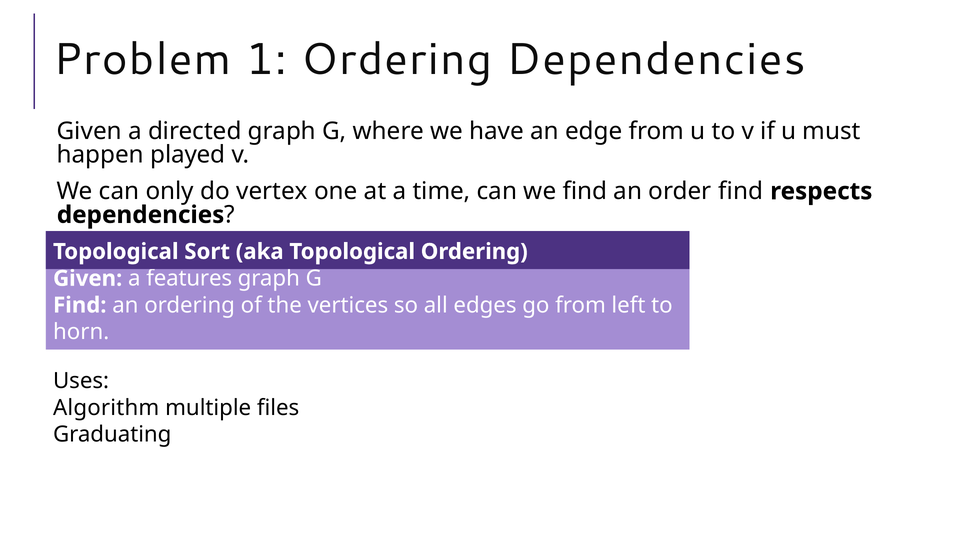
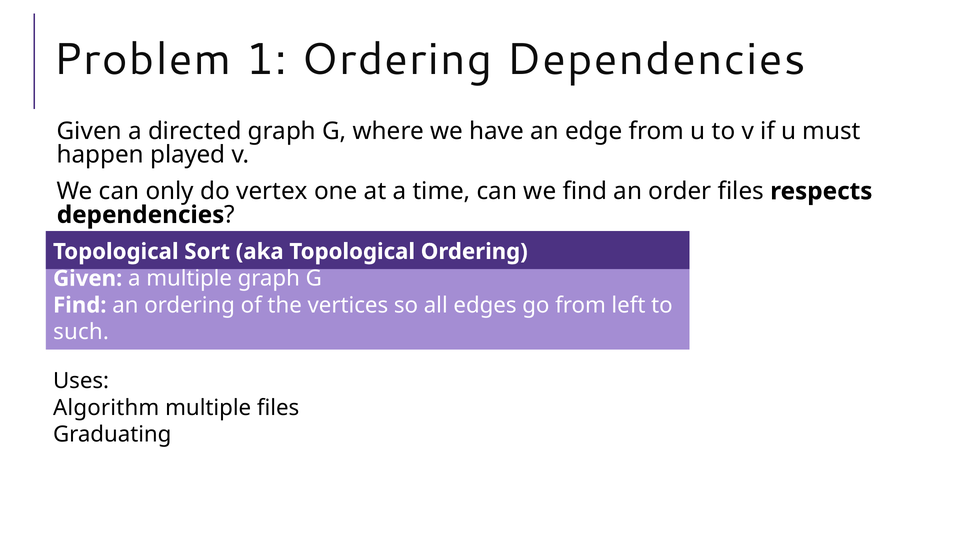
order find: find -> files
a features: features -> multiple
horn: horn -> such
